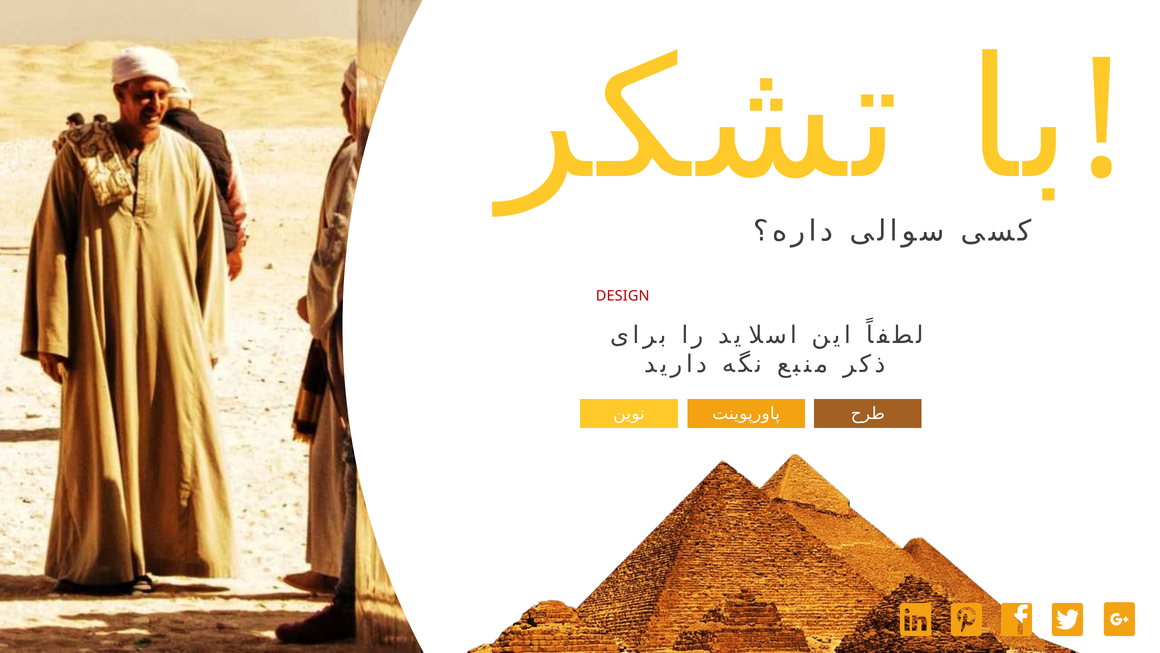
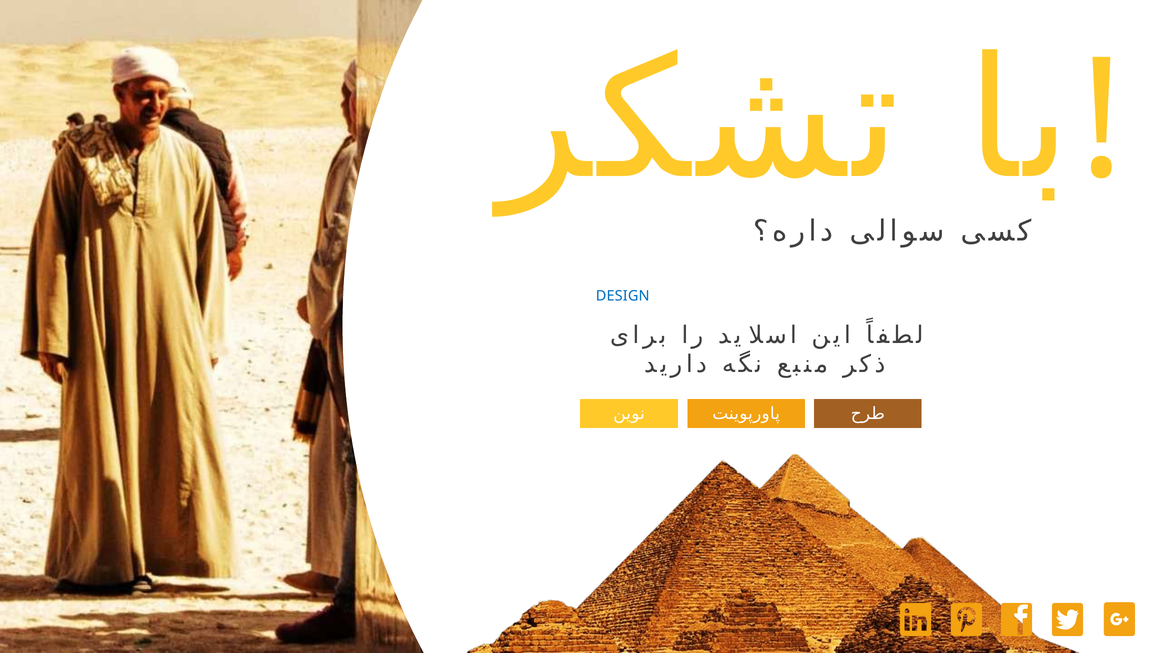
DESIGN colour: red -> blue
